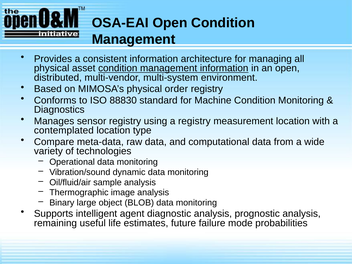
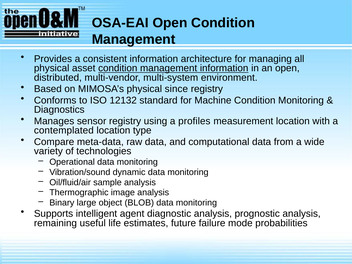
order: order -> since
88830: 88830 -> 12132
a registry: registry -> profiles
